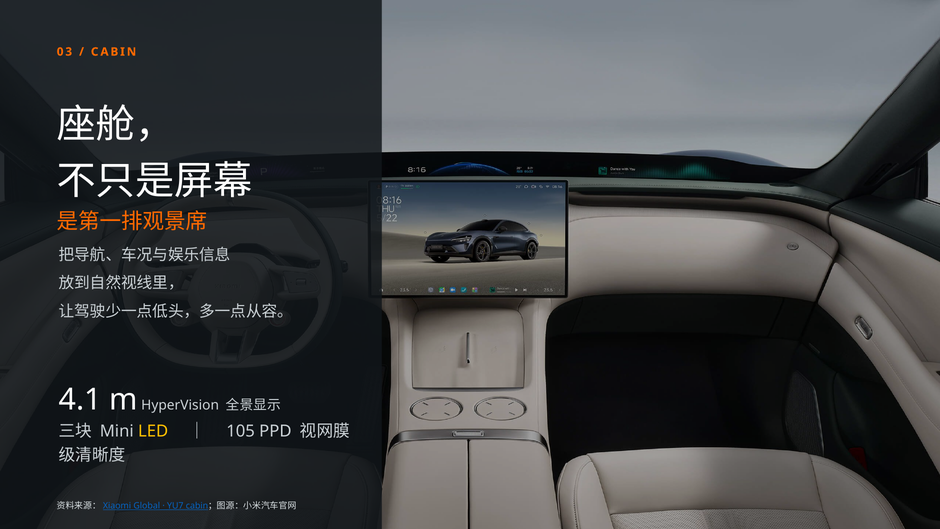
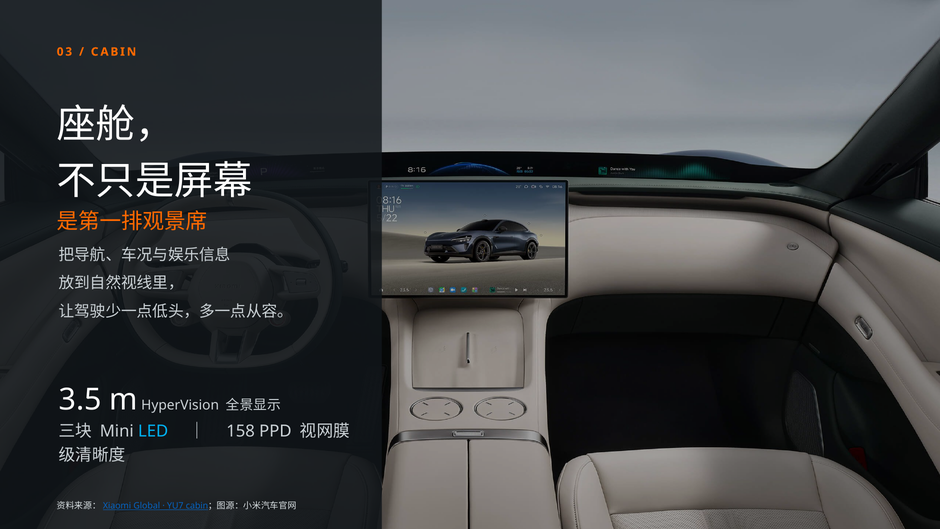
4.1: 4.1 -> 3.5
LED colour: yellow -> light blue
105: 105 -> 158
